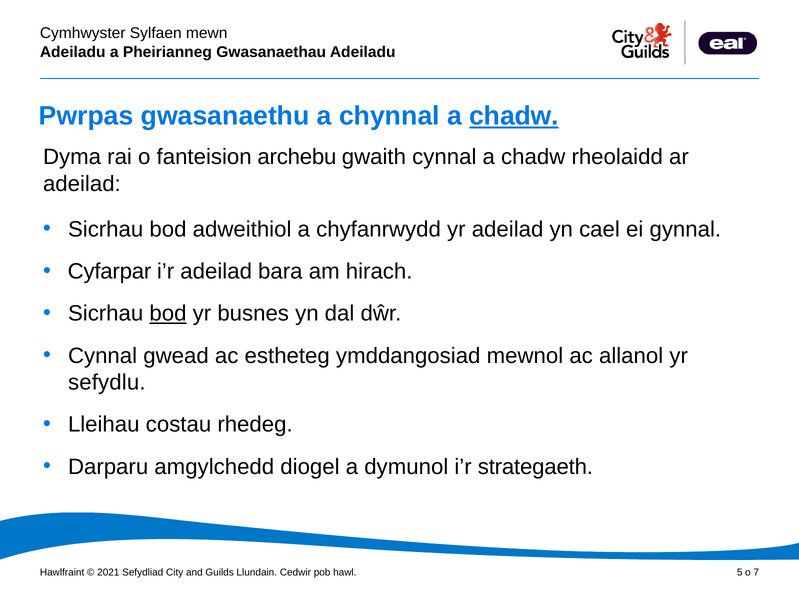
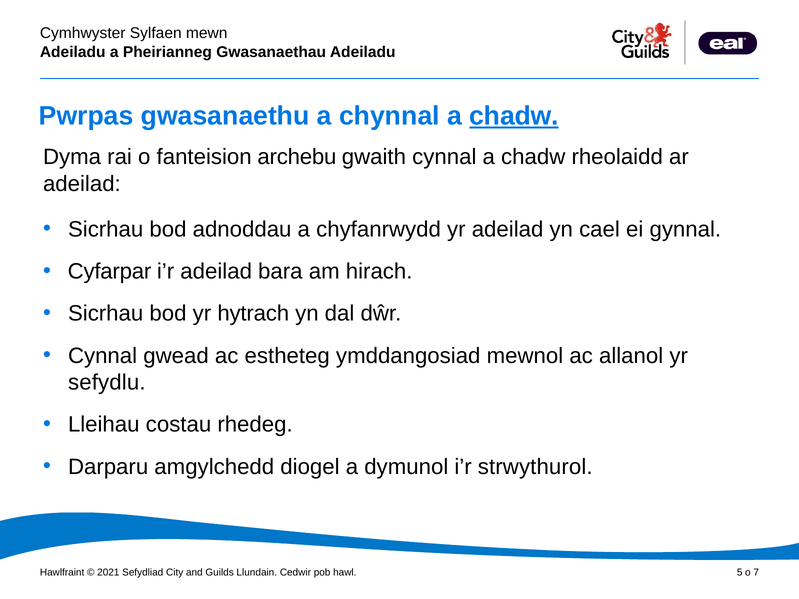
adweithiol: adweithiol -> adnoddau
bod at (168, 314) underline: present -> none
busnes: busnes -> hytrach
strategaeth: strategaeth -> strwythurol
